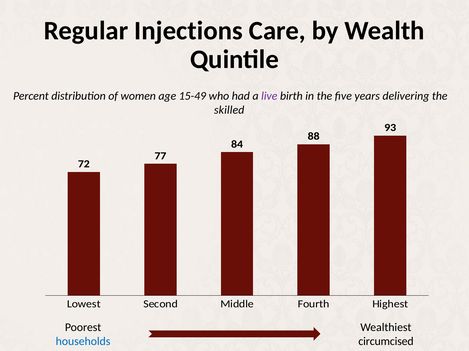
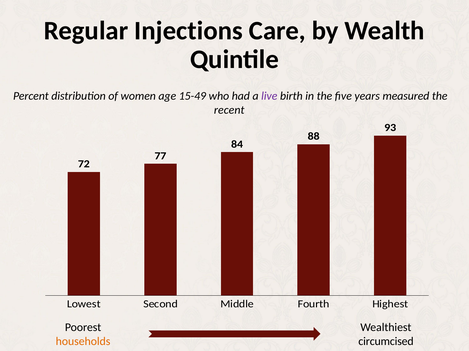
delivering: delivering -> measured
skilled: skilled -> recent
households colour: blue -> orange
